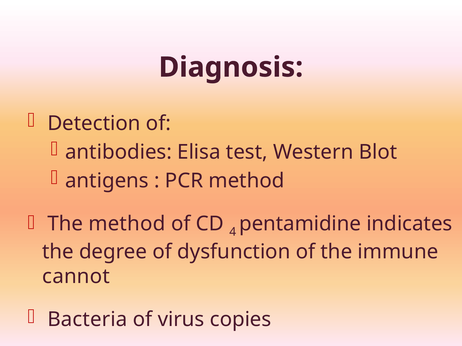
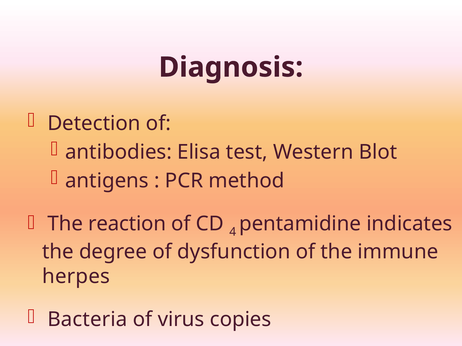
The method: method -> reaction
cannot: cannot -> herpes
